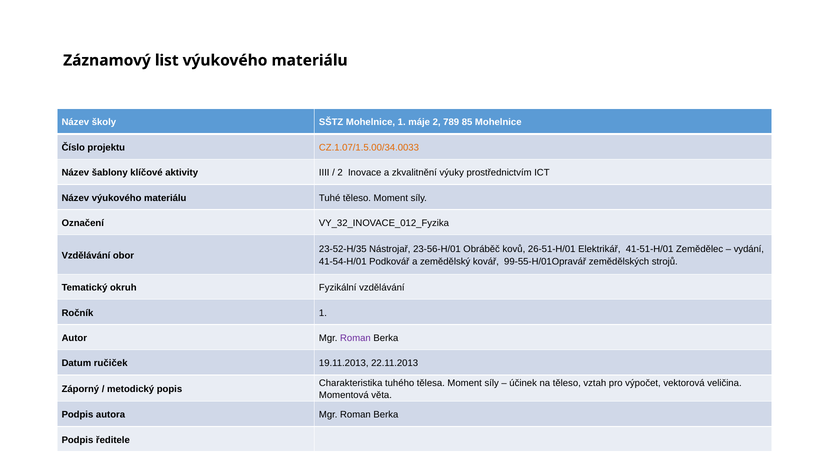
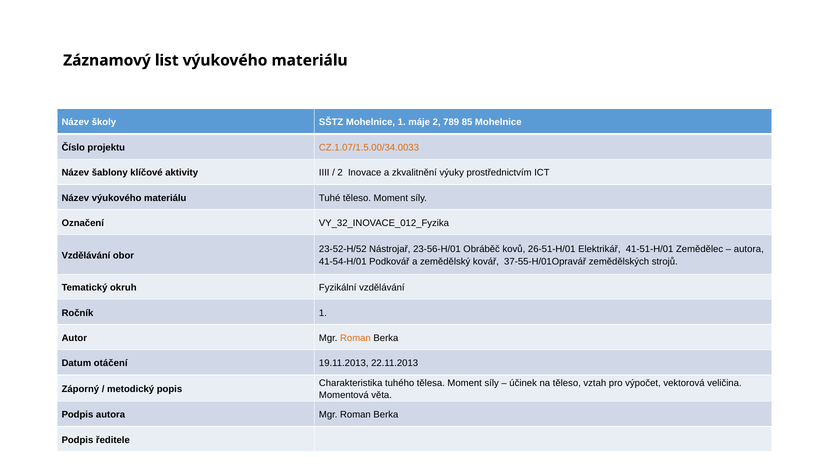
23-52-H/35: 23-52-H/35 -> 23-52-H/52
vydání at (749, 250): vydání -> autora
99-55-H/01Opravář: 99-55-H/01Opravář -> 37-55-H/01Opravář
Roman at (355, 338) colour: purple -> orange
ručiček: ručiček -> otáčení
